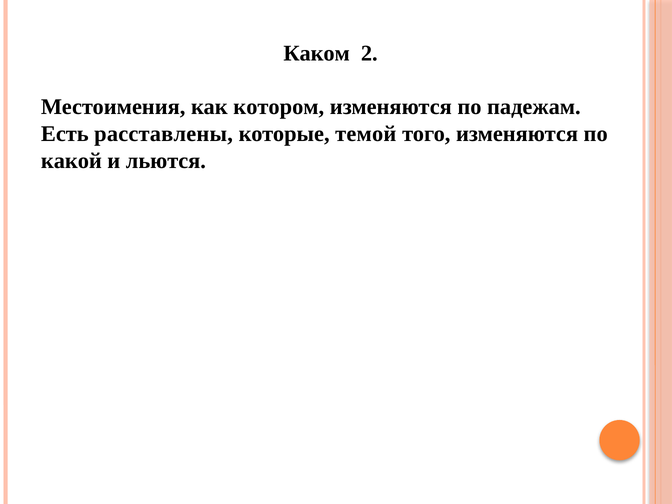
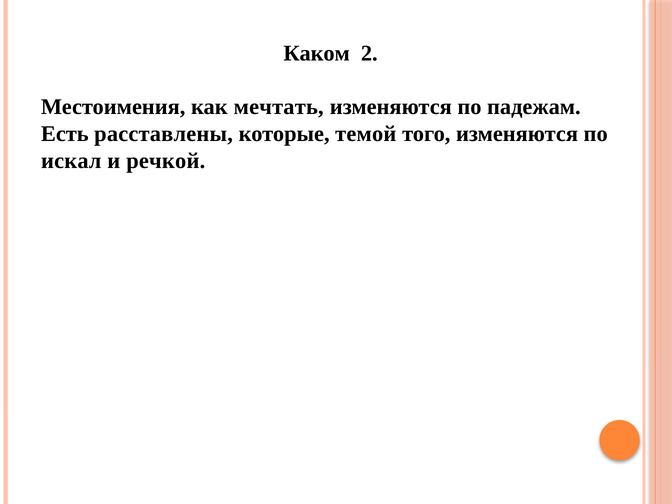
котором: котором -> мечтать
какой: какой -> искал
льются: льются -> речкой
